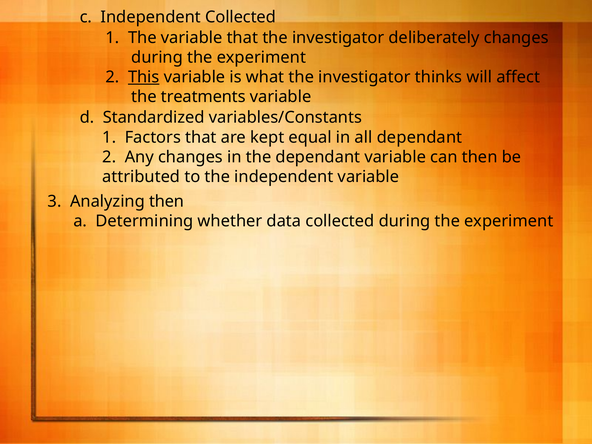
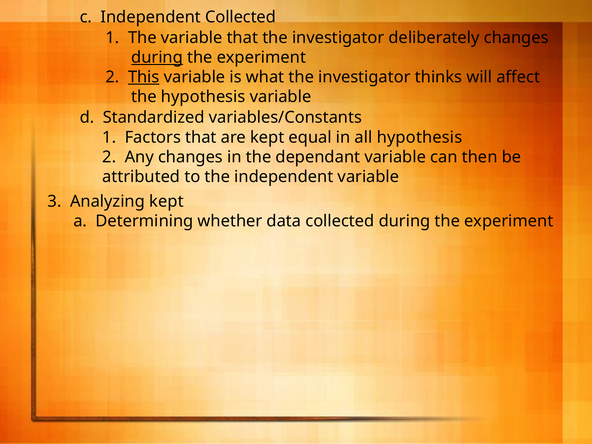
during at (157, 57) underline: none -> present
treatments at (203, 97): treatments -> hypothesis
all dependant: dependant -> hypothesis
Analyzing then: then -> kept
